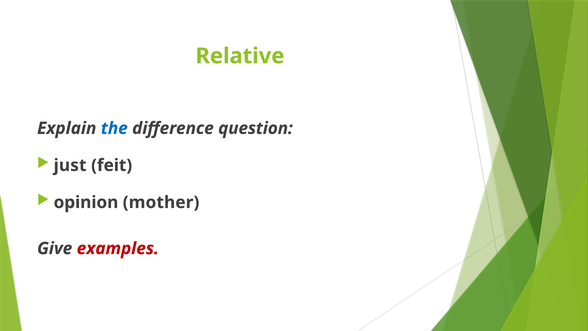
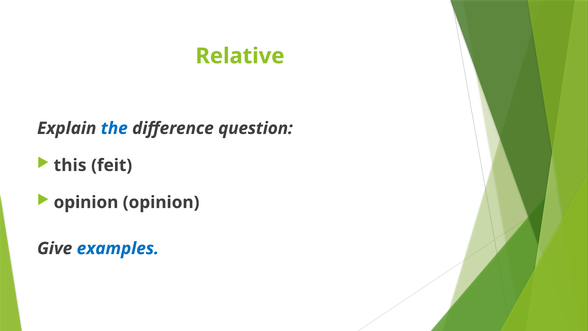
just: just -> this
opinion mother: mother -> opinion
examples colour: red -> blue
